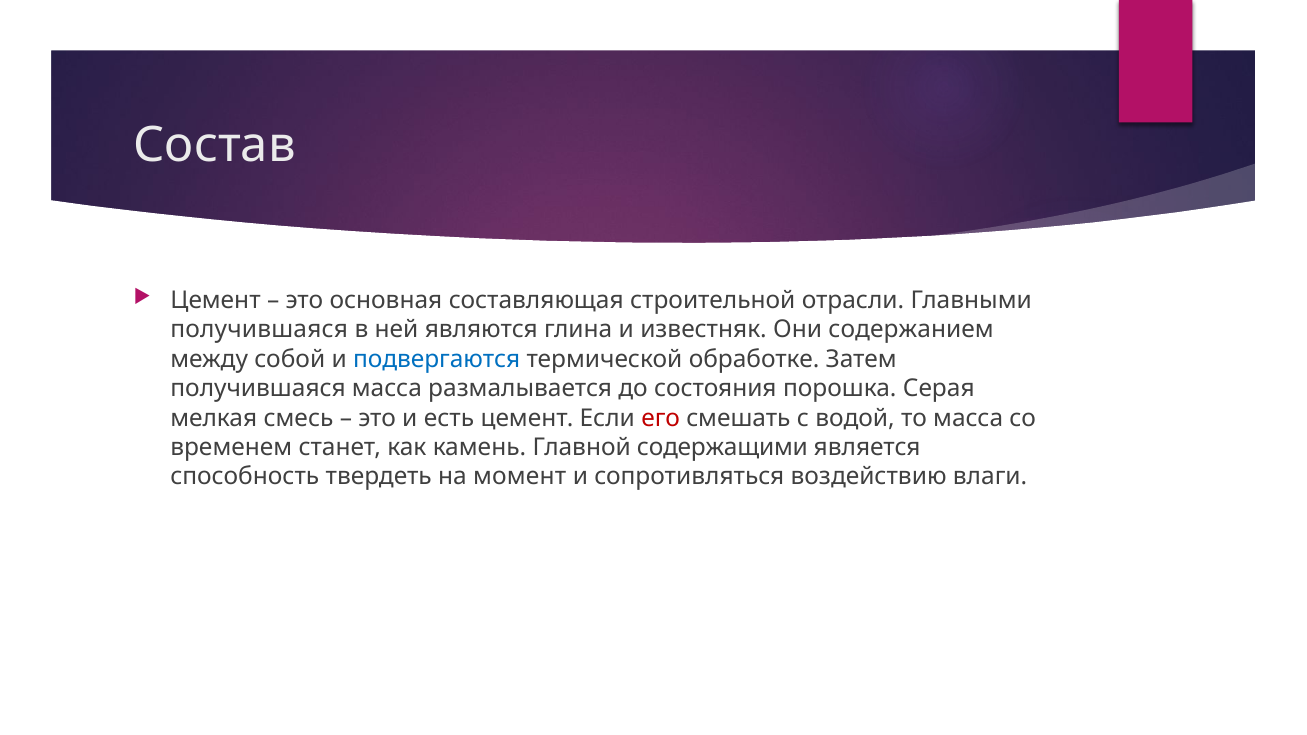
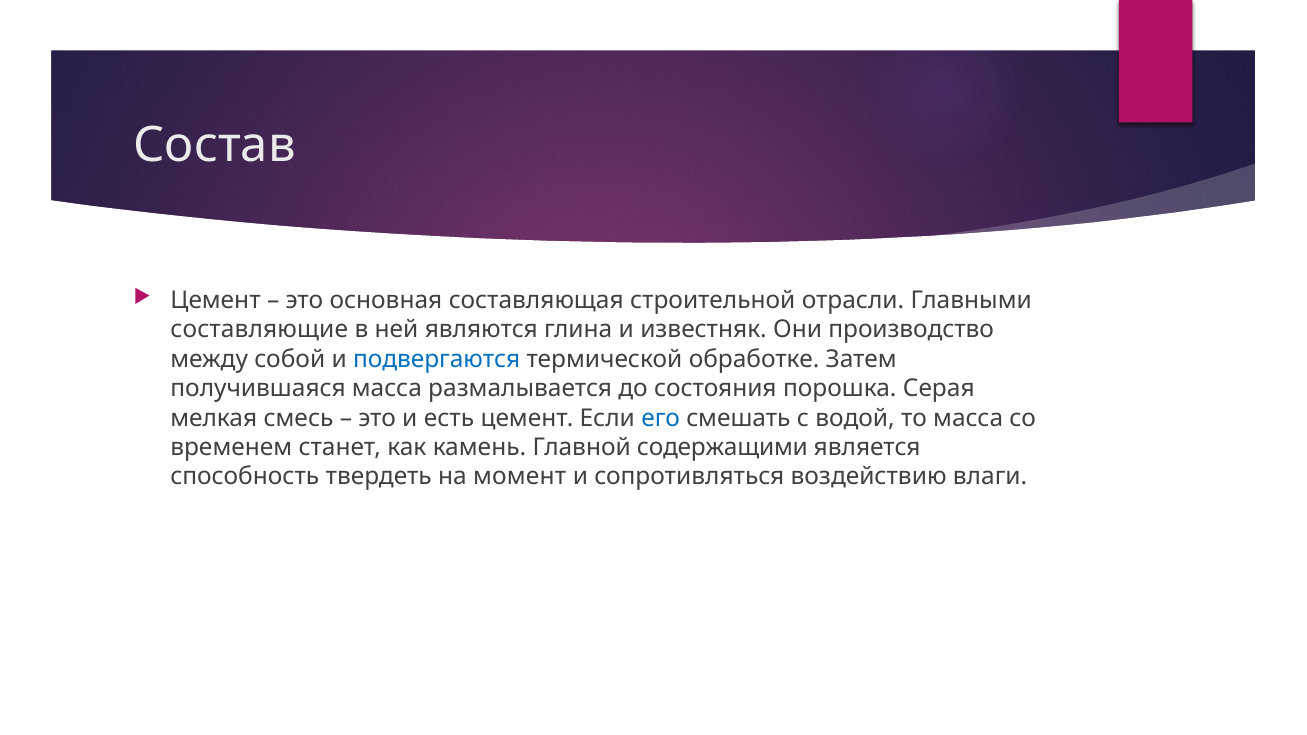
получившаяся at (259, 330): получившаяся -> составляющие
содержанием: содержанием -> производство
его colour: red -> blue
